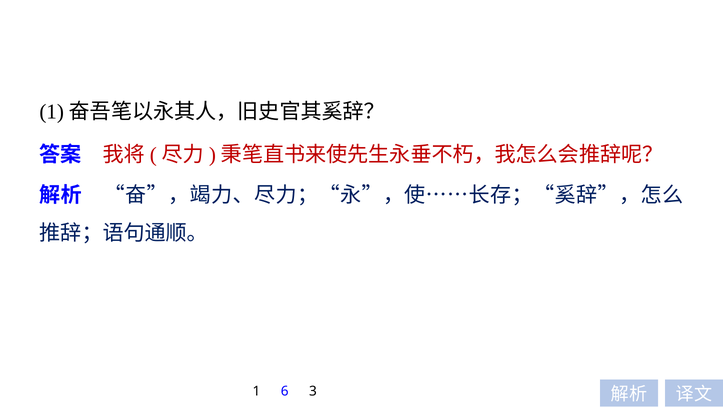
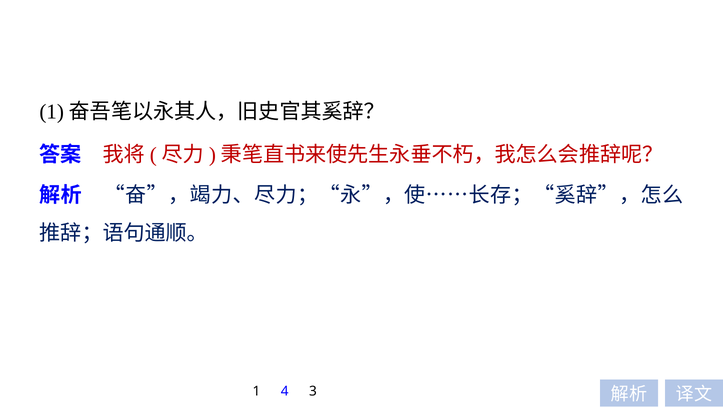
6: 6 -> 4
